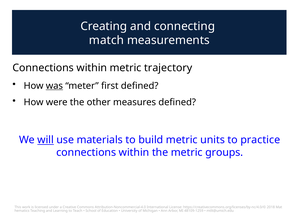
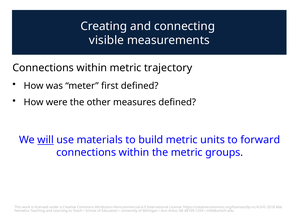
match: match -> visible
was underline: present -> none
practice: practice -> forward
